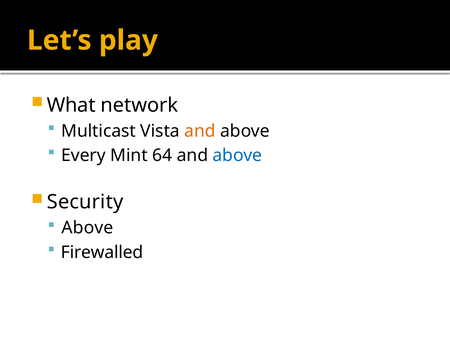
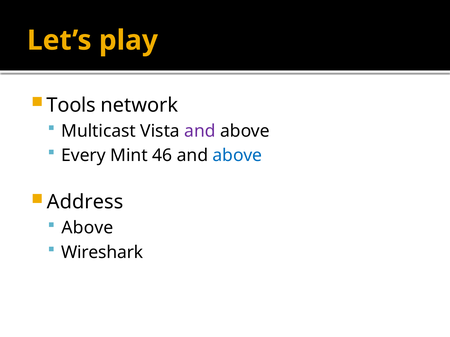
What: What -> Tools
and at (200, 131) colour: orange -> purple
64: 64 -> 46
Security: Security -> Address
Firewalled: Firewalled -> Wireshark
